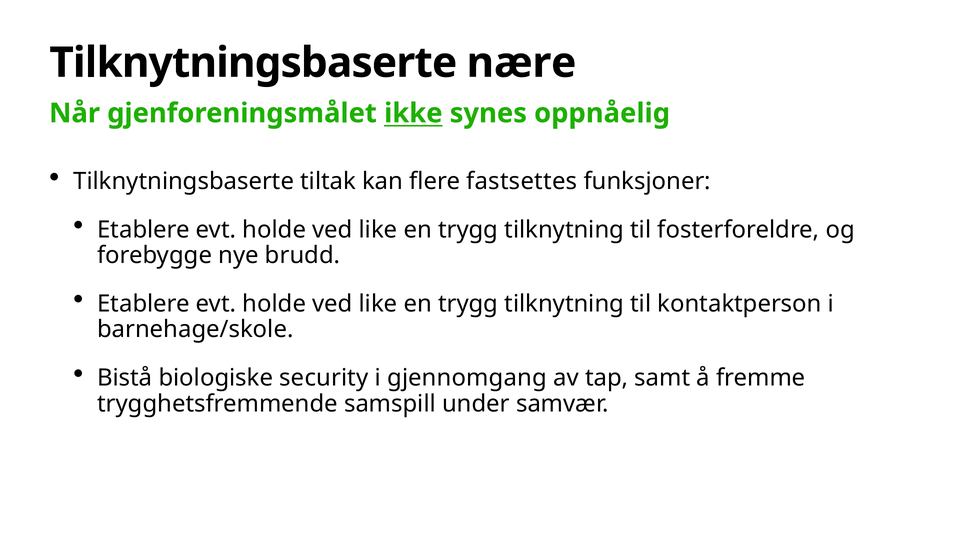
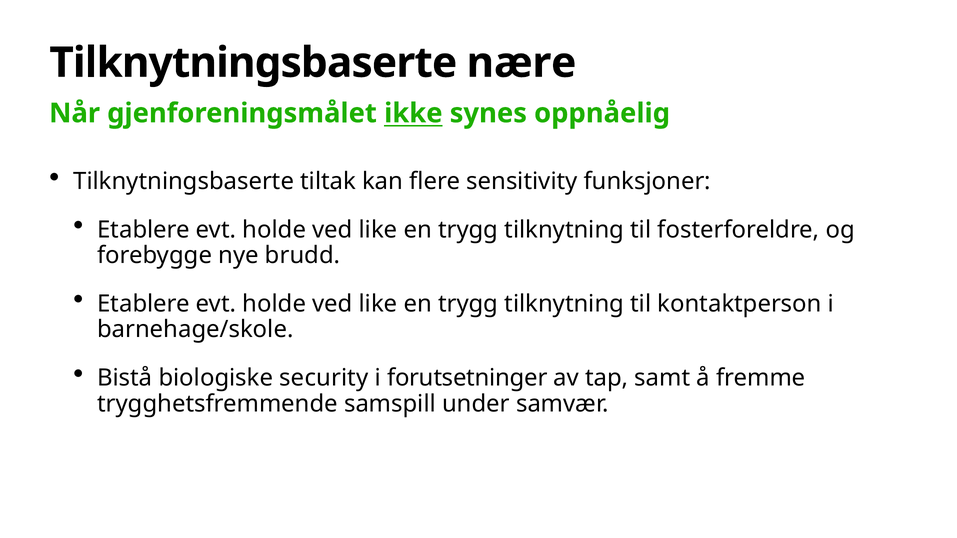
fastsettes: fastsettes -> sensitivity
gjennomgang: gjennomgang -> forutsetninger
